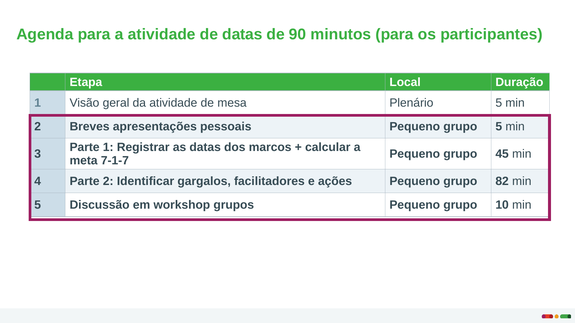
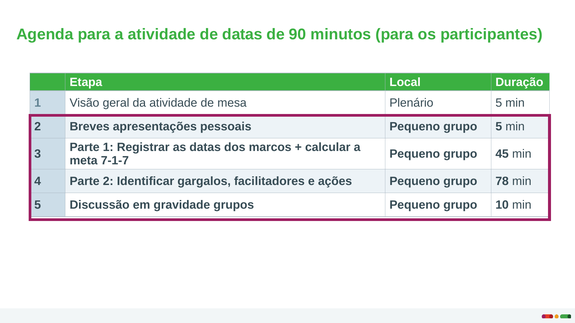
82: 82 -> 78
workshop: workshop -> gravidade
